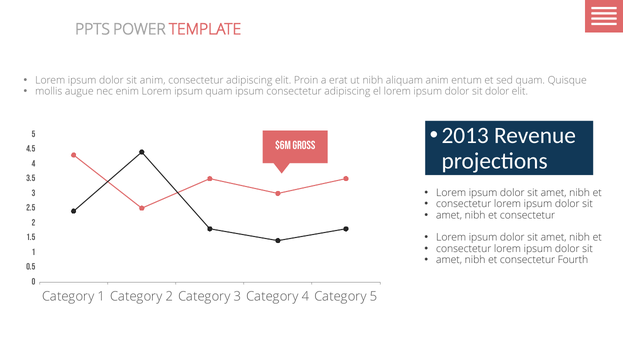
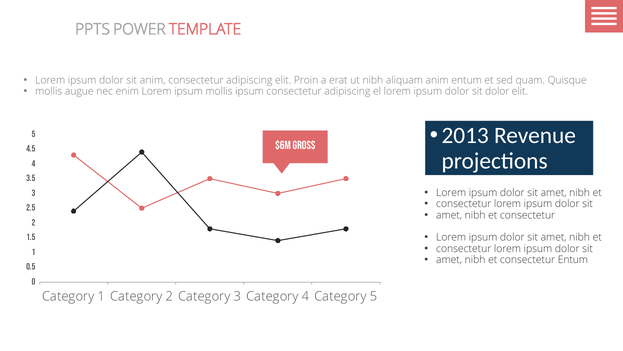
ipsum quam: quam -> mollis
consectetur Fourth: Fourth -> Entum
